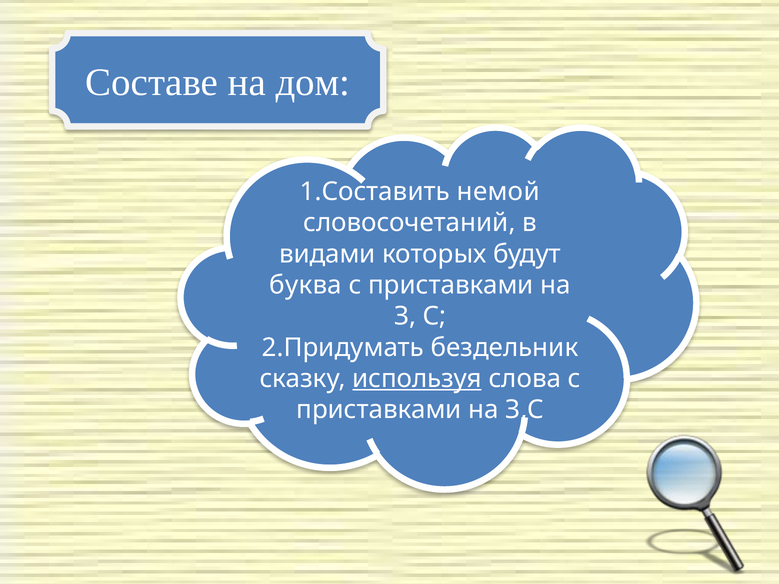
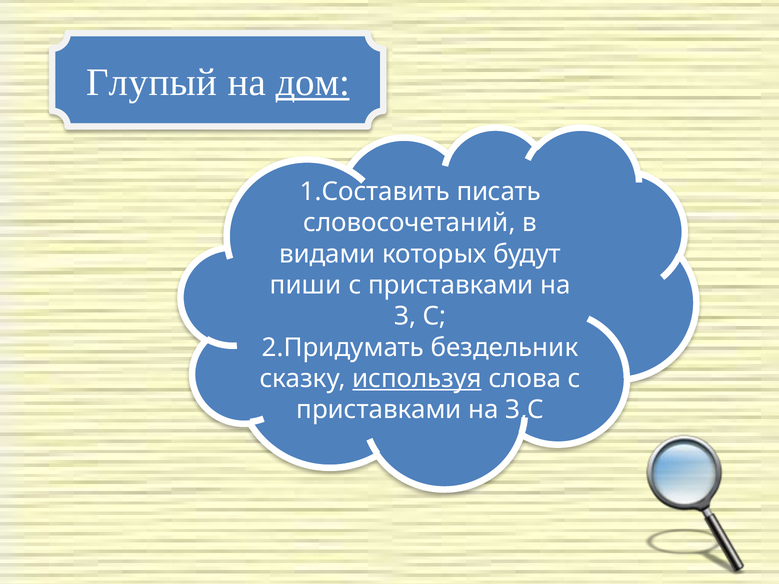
Составе: Составе -> Глупый
дом underline: none -> present
немой: немой -> писать
буква: буква -> пиши
